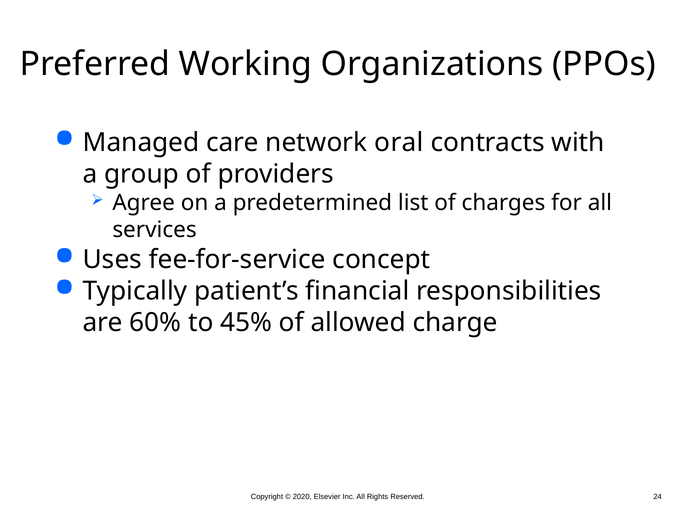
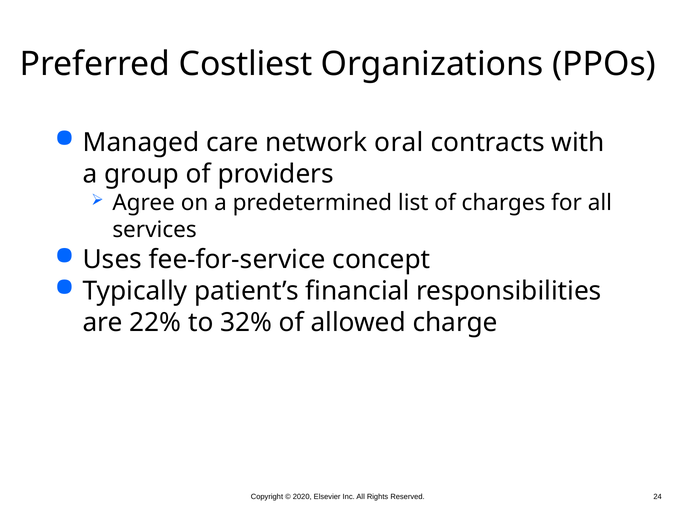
Working: Working -> Costliest
60%: 60% -> 22%
45%: 45% -> 32%
